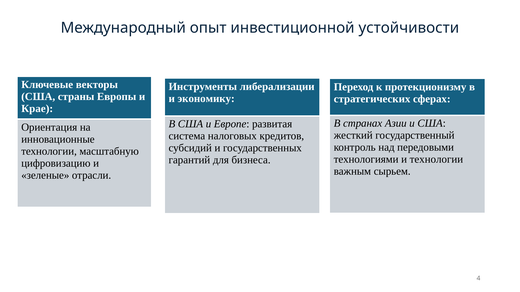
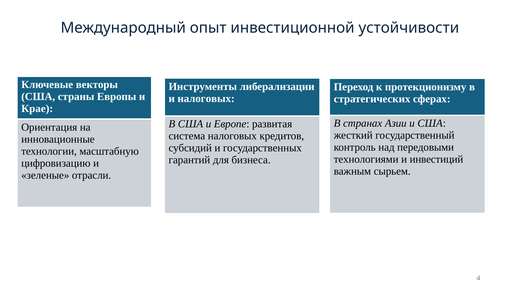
и экономику: экономику -> налоговых
и технологии: технологии -> инвестиций
